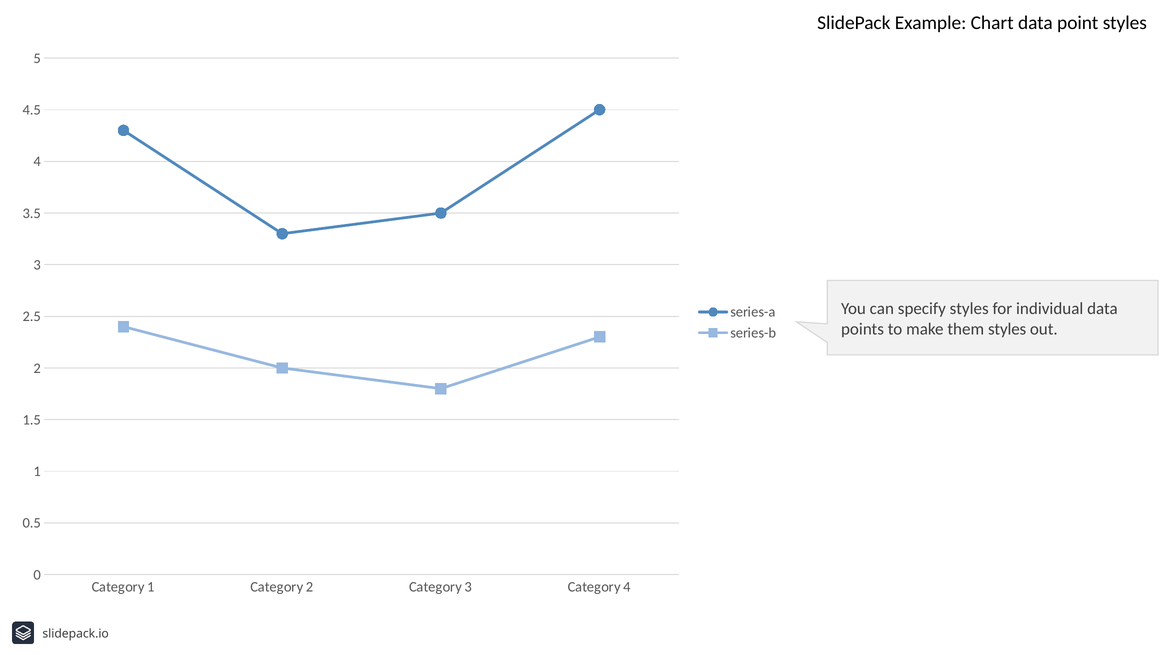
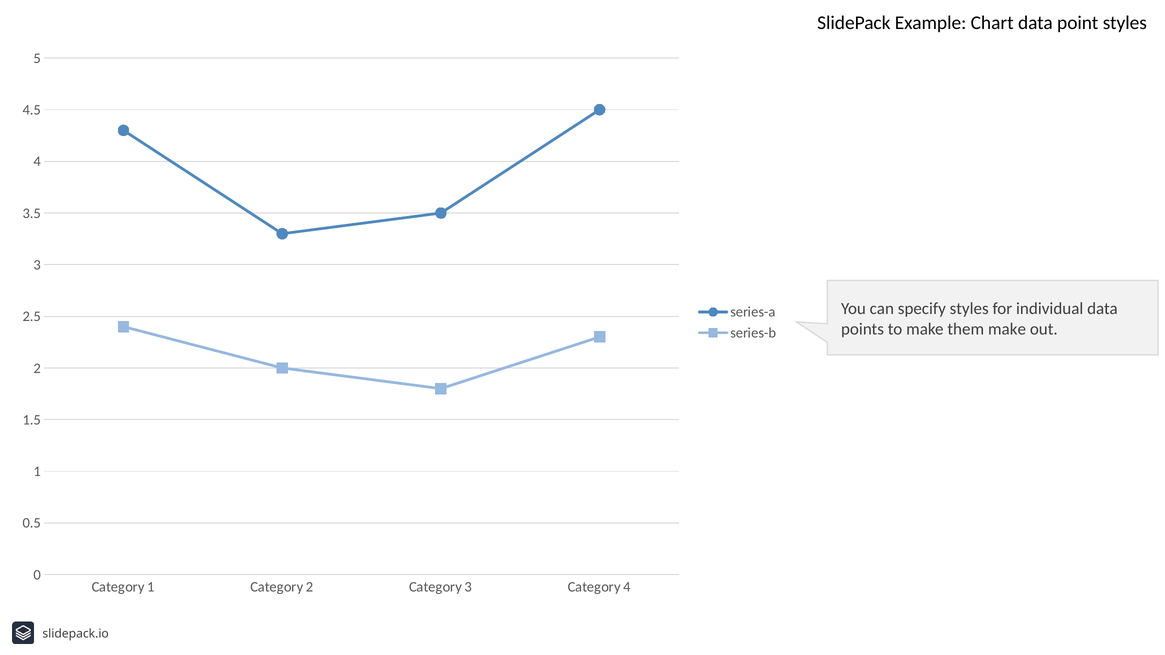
them styles: styles -> make
